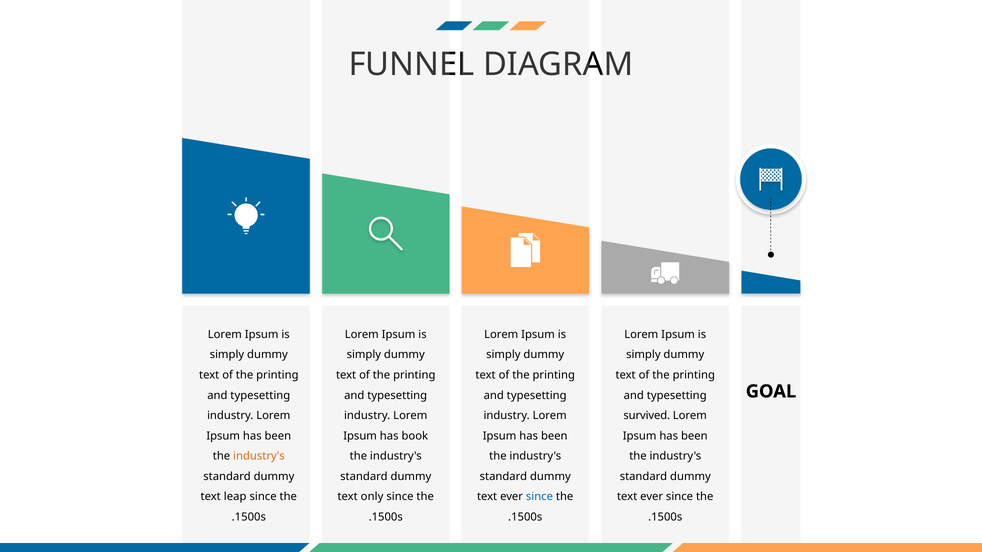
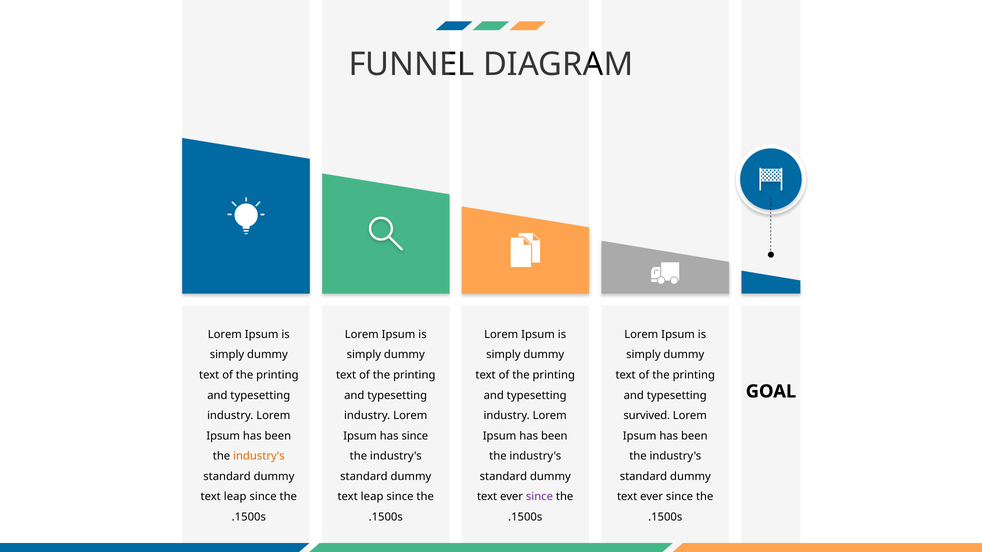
has book: book -> since
only at (372, 497): only -> leap
since at (539, 497) colour: blue -> purple
